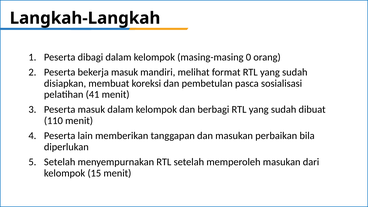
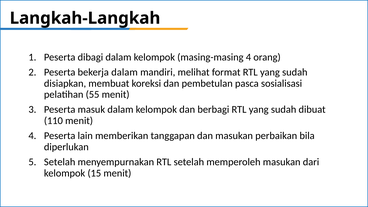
masing-masing 0: 0 -> 4
bekerja masuk: masuk -> dalam
41: 41 -> 55
